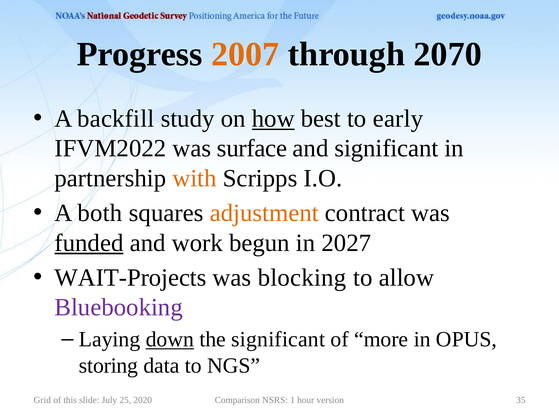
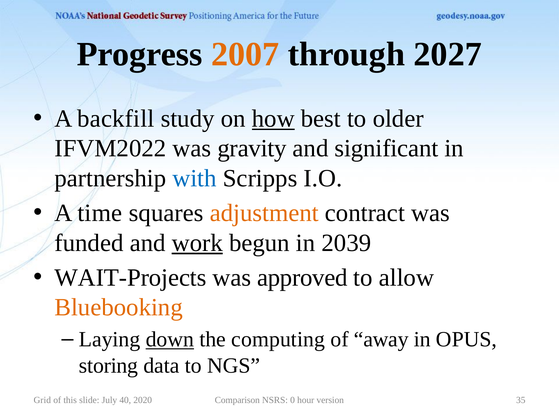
2070: 2070 -> 2027
early: early -> older
surface: surface -> gravity
with colour: orange -> blue
both: both -> time
funded underline: present -> none
work underline: none -> present
2027: 2027 -> 2039
blocking: blocking -> approved
Bluebooking colour: purple -> orange
the significant: significant -> computing
more: more -> away
25: 25 -> 40
1: 1 -> 0
